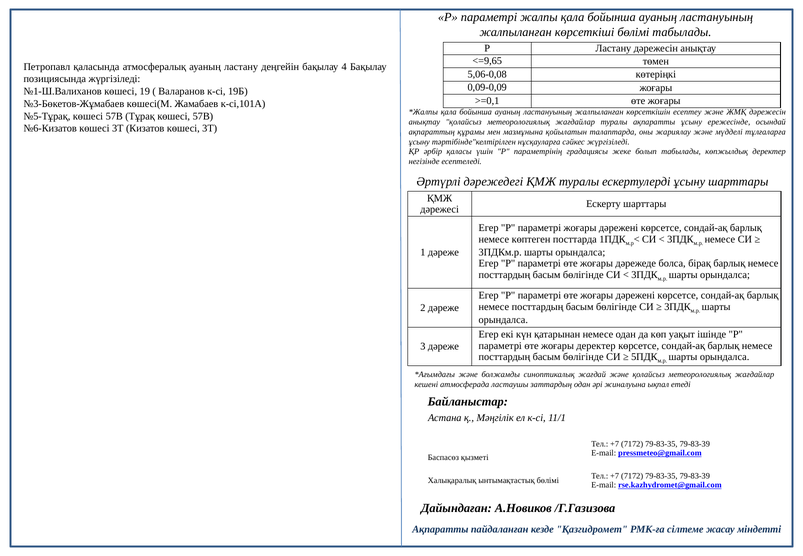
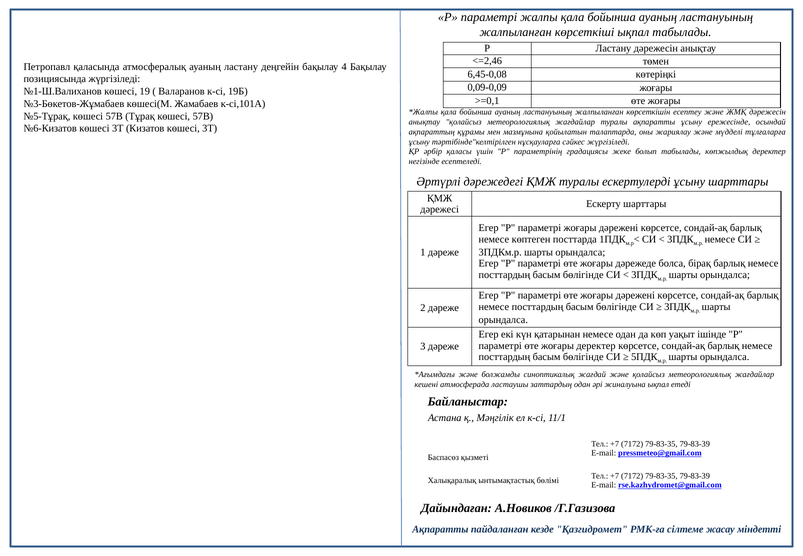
көрсеткіші бөлімі: бөлімі -> ықпал
<=9,65: <=9,65 -> <=2,46
5,06-0,08: 5,06-0,08 -> 6,45-0,08
